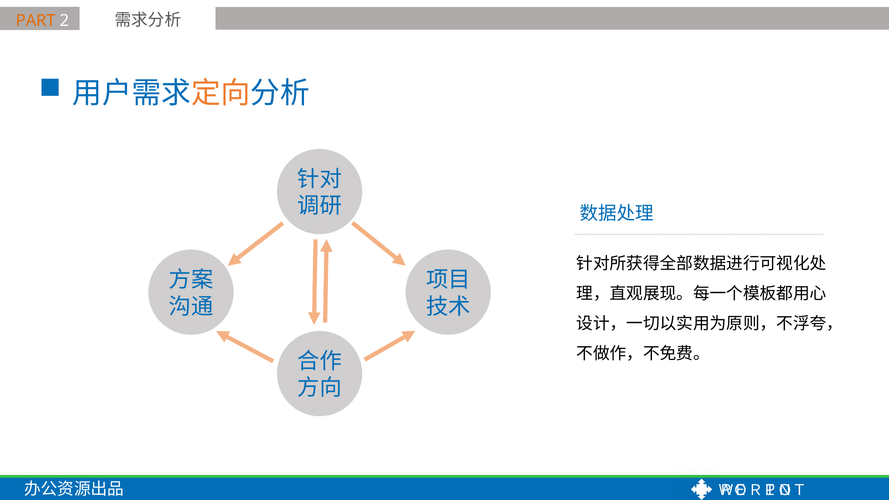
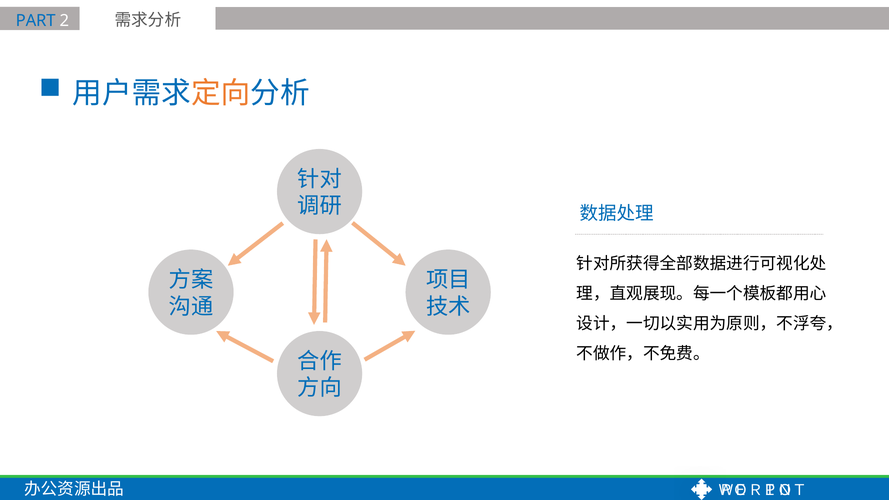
PART colour: orange -> blue
